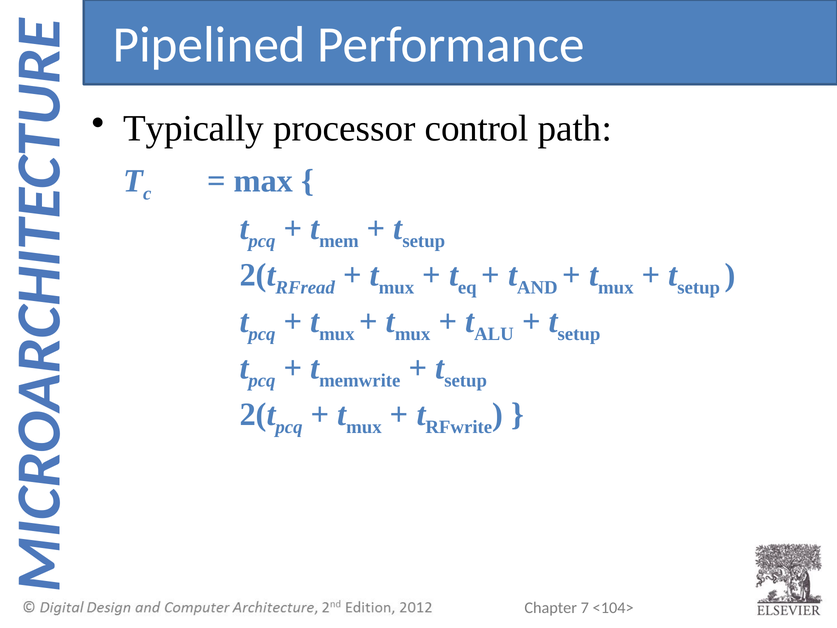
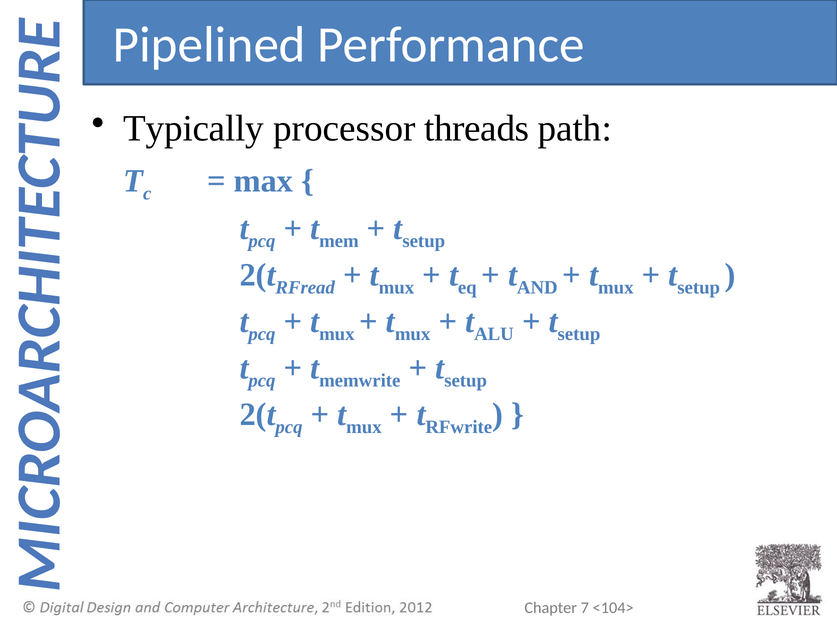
control: control -> threads
